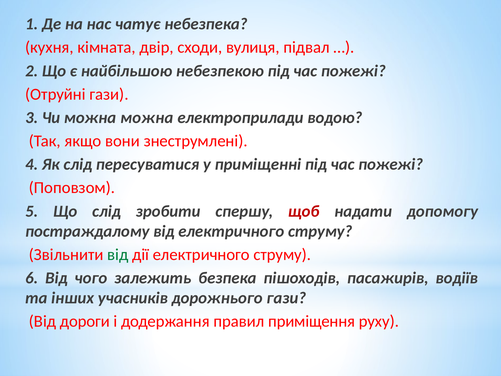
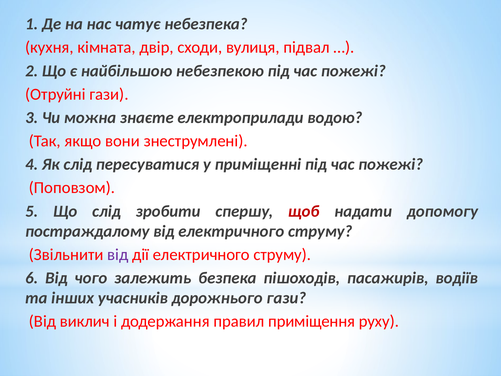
можна можна: можна -> знаєте
від at (118, 254) colour: green -> purple
дороги: дороги -> виклич
